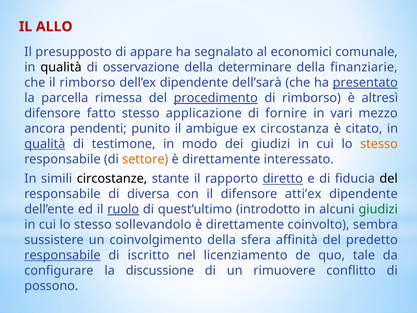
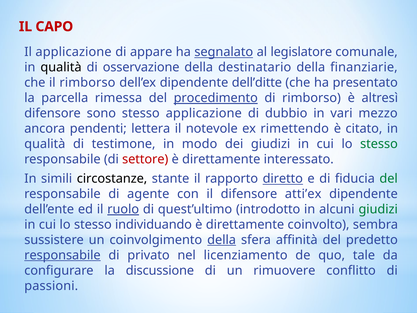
ALLO: ALLO -> CAPO
Il presupposto: presupposto -> applicazione
segnalato underline: none -> present
economici: economici -> legislatore
determinare: determinare -> destinatario
dell’sarà: dell’sarà -> dell’ditte
presentato underline: present -> none
fatto: fatto -> sono
fornire: fornire -> dubbio
punito: punito -> lettera
ambigue: ambigue -> notevole
circostanza: circostanza -> rimettendo
qualità at (45, 144) underline: present -> none
stesso at (379, 144) colour: orange -> green
settore colour: orange -> red
del at (389, 179) colour: black -> green
diversa: diversa -> agente
sollevandolo: sollevandolo -> individuando
della at (222, 240) underline: none -> present
iscritto: iscritto -> privato
possono: possono -> passioni
